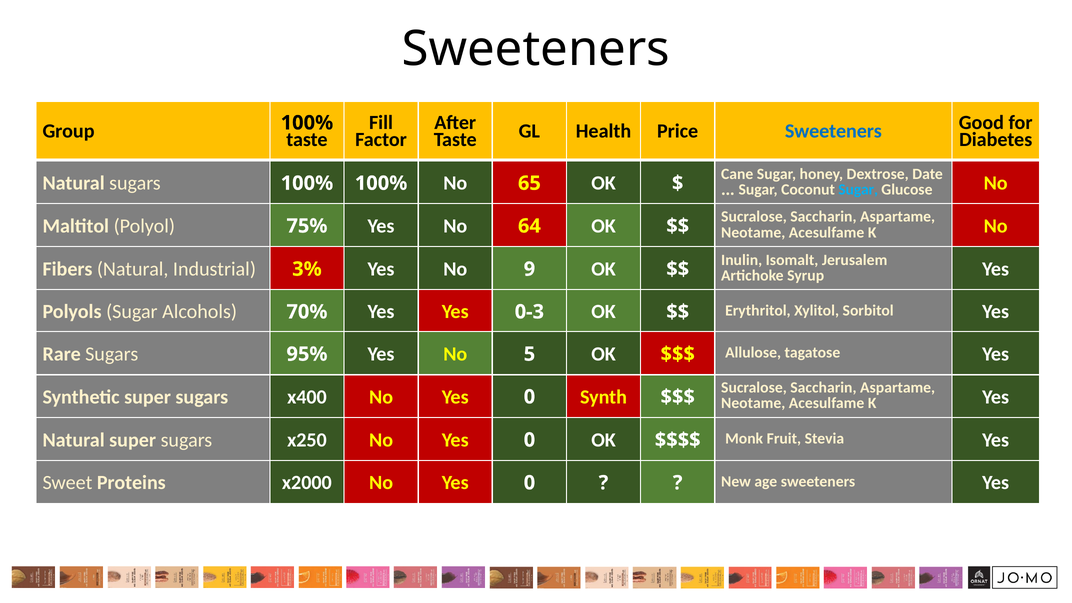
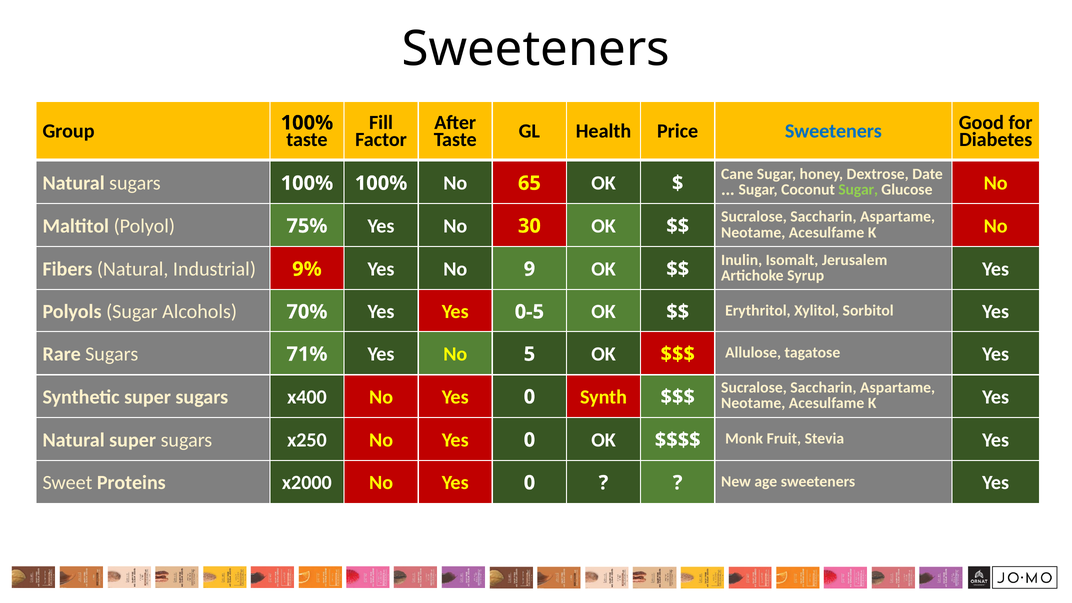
Sugar at (858, 190) colour: light blue -> light green
64: 64 -> 30
3%: 3% -> 9%
0-3: 0-3 -> 0-5
95%: 95% -> 71%
